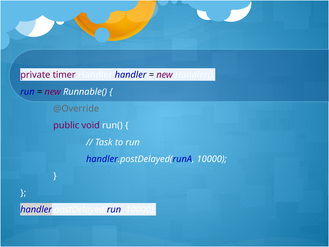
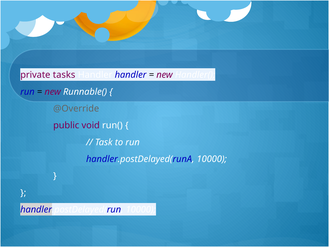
timer: timer -> tasks
